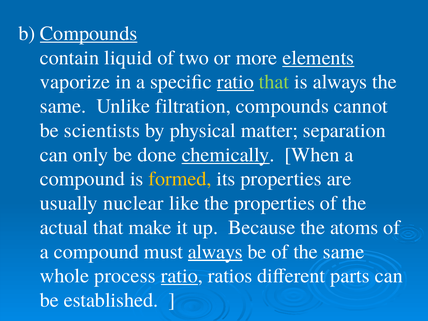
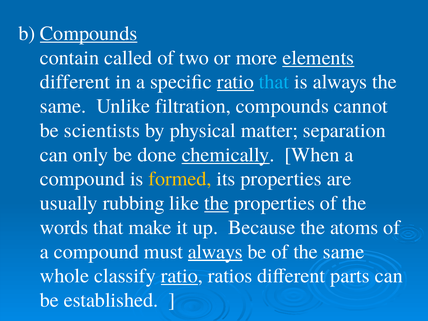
liquid: liquid -> called
vaporize at (75, 82): vaporize -> different
that at (274, 82) colour: light green -> light blue
nuclear: nuclear -> rubbing
the at (217, 203) underline: none -> present
actual: actual -> words
process: process -> classify
